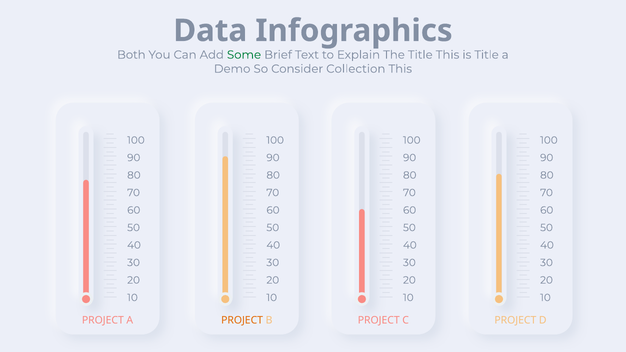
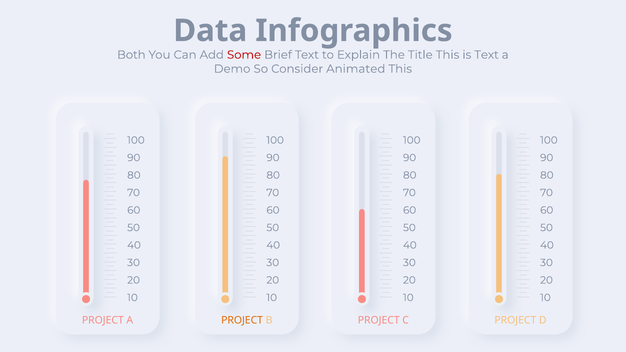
Some colour: green -> red
is Title: Title -> Text
Collection: Collection -> Animated
